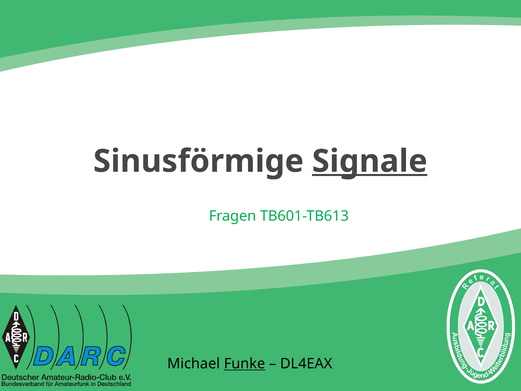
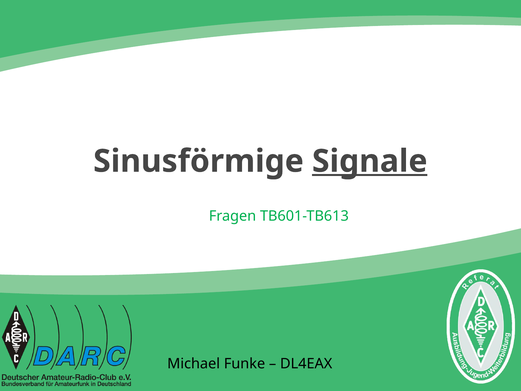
Funke underline: present -> none
